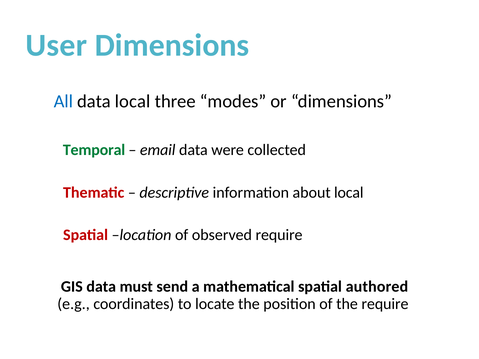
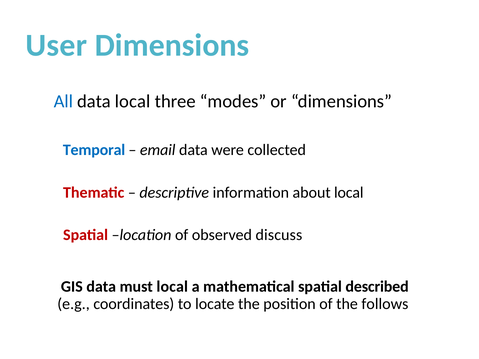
Temporal colour: green -> blue
observed require: require -> discuss
must send: send -> local
authored: authored -> described
the require: require -> follows
